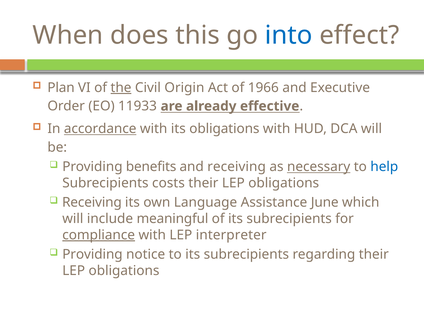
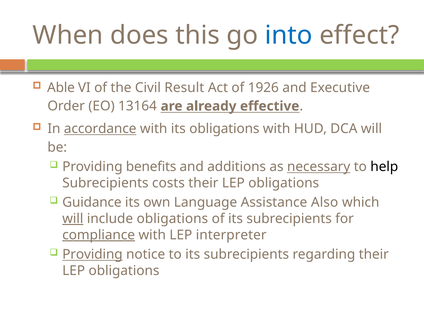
Plan: Plan -> Able
the underline: present -> none
Origin: Origin -> Result
1966: 1966 -> 1926
11933: 11933 -> 13164
and receiving: receiving -> additions
help colour: blue -> black
Receiving at (92, 202): Receiving -> Guidance
June: June -> Also
will at (73, 219) underline: none -> present
include meaningful: meaningful -> obligations
Providing at (92, 254) underline: none -> present
